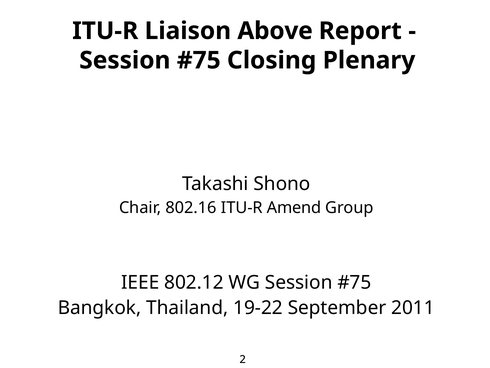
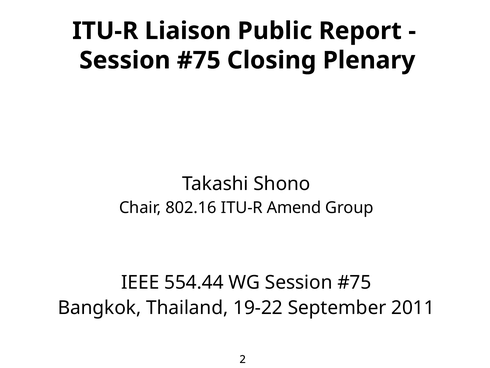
Above: Above -> Public
802.12: 802.12 -> 554.44
